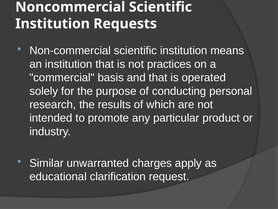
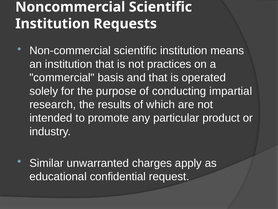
personal: personal -> impartial
clarification: clarification -> confidential
